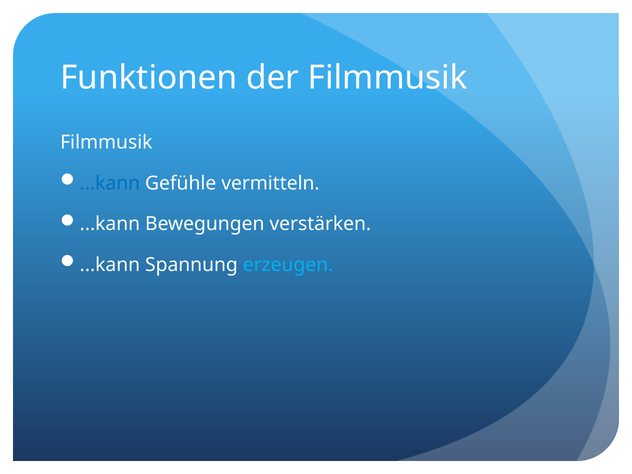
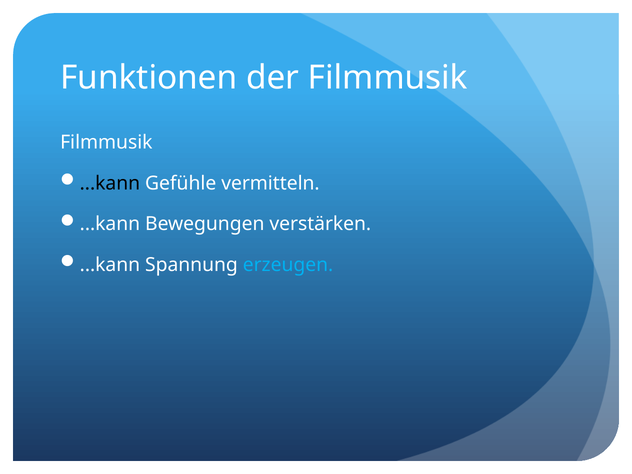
...kann at (110, 183) colour: blue -> black
